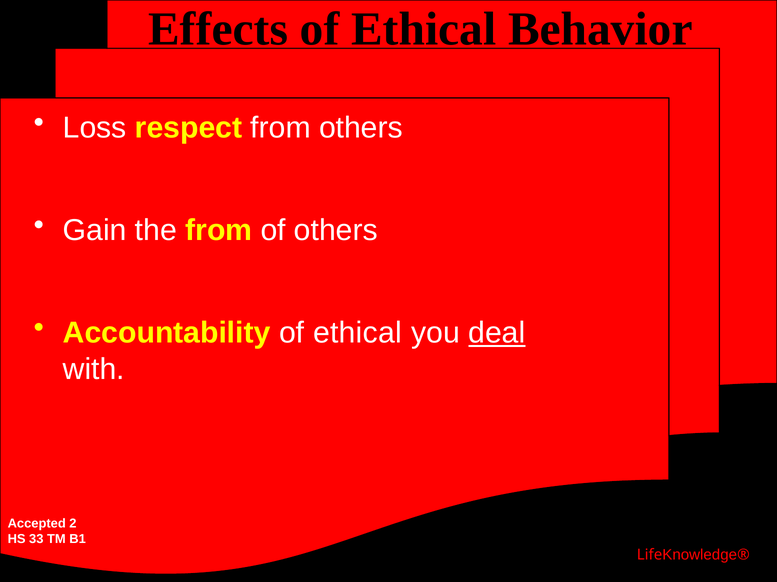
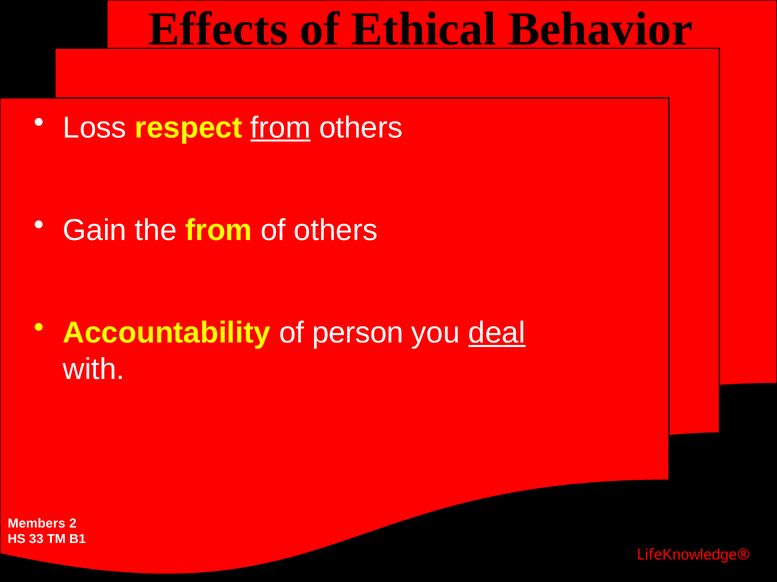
from at (281, 128) underline: none -> present
Accountability of ethical: ethical -> person
Accepted: Accepted -> Members
